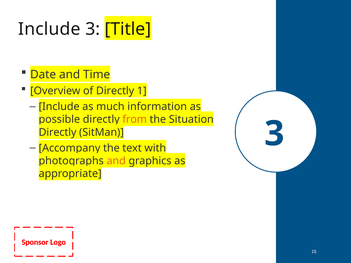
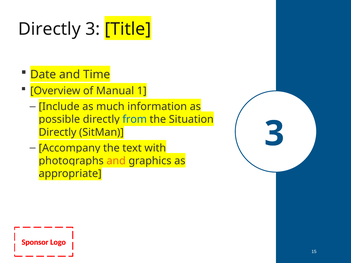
Include at (49, 29): Include -> Directly
of Directly: Directly -> Manual
from colour: orange -> blue
